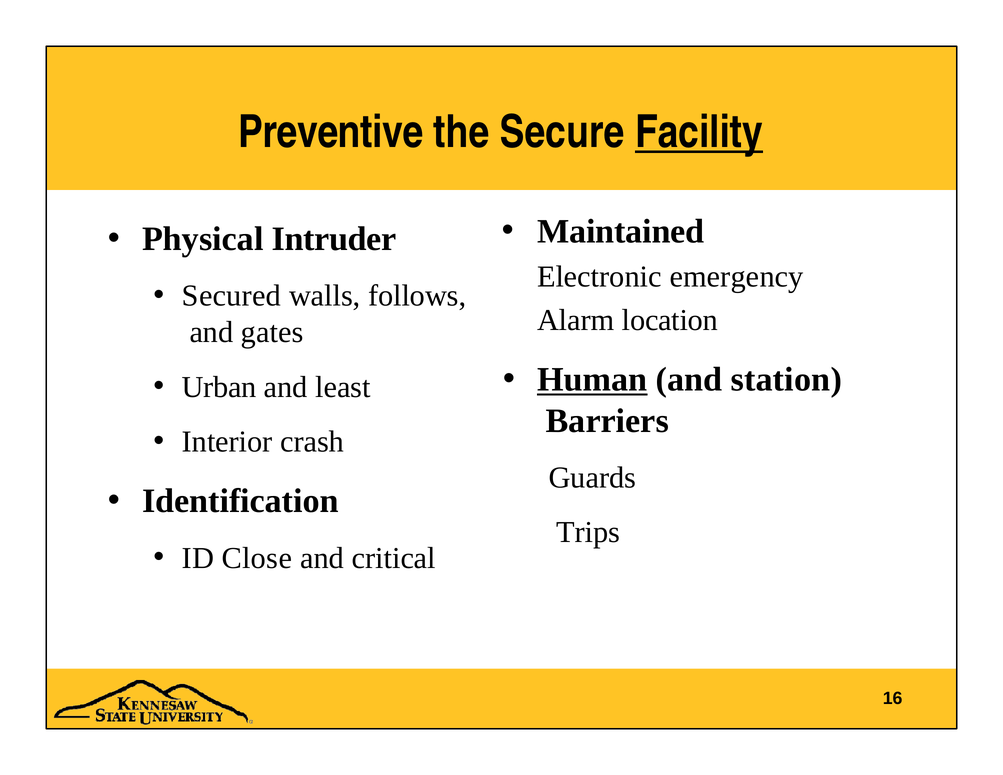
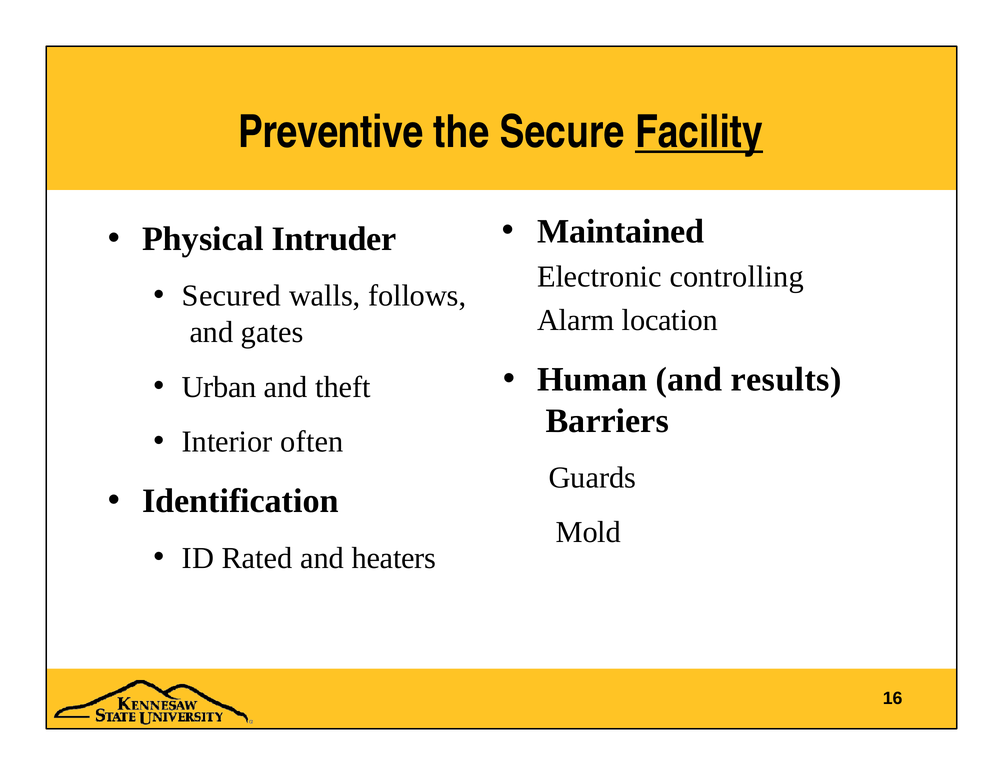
emergency: emergency -> controlling
Human underline: present -> none
station: station -> results
least: least -> theft
crash: crash -> often
Trips: Trips -> Mold
Close: Close -> Rated
critical: critical -> heaters
